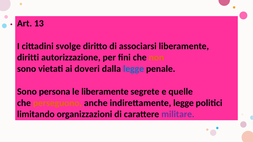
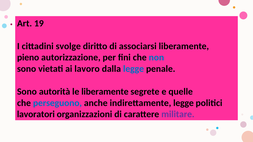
13: 13 -> 19
diritti: diritti -> pieno
non colour: orange -> blue
doveri: doveri -> lavoro
persona: persona -> autorità
perseguono colour: orange -> blue
limitando: limitando -> lavoratori
